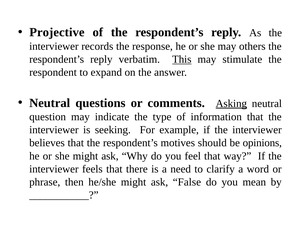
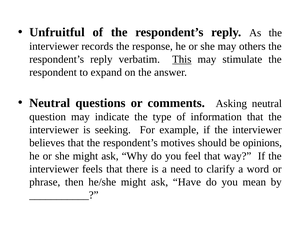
Projective: Projective -> Unfruitful
Asking underline: present -> none
False: False -> Have
